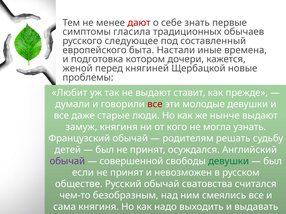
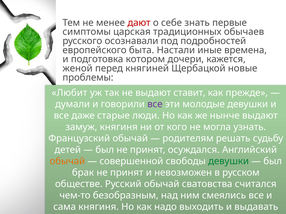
гласила: гласила -> царская
следующее: следующее -> осознавали
составленный: составленный -> подробностей
все at (155, 104) colour: red -> purple
обычай at (67, 162) colour: purple -> orange
если: если -> брак
